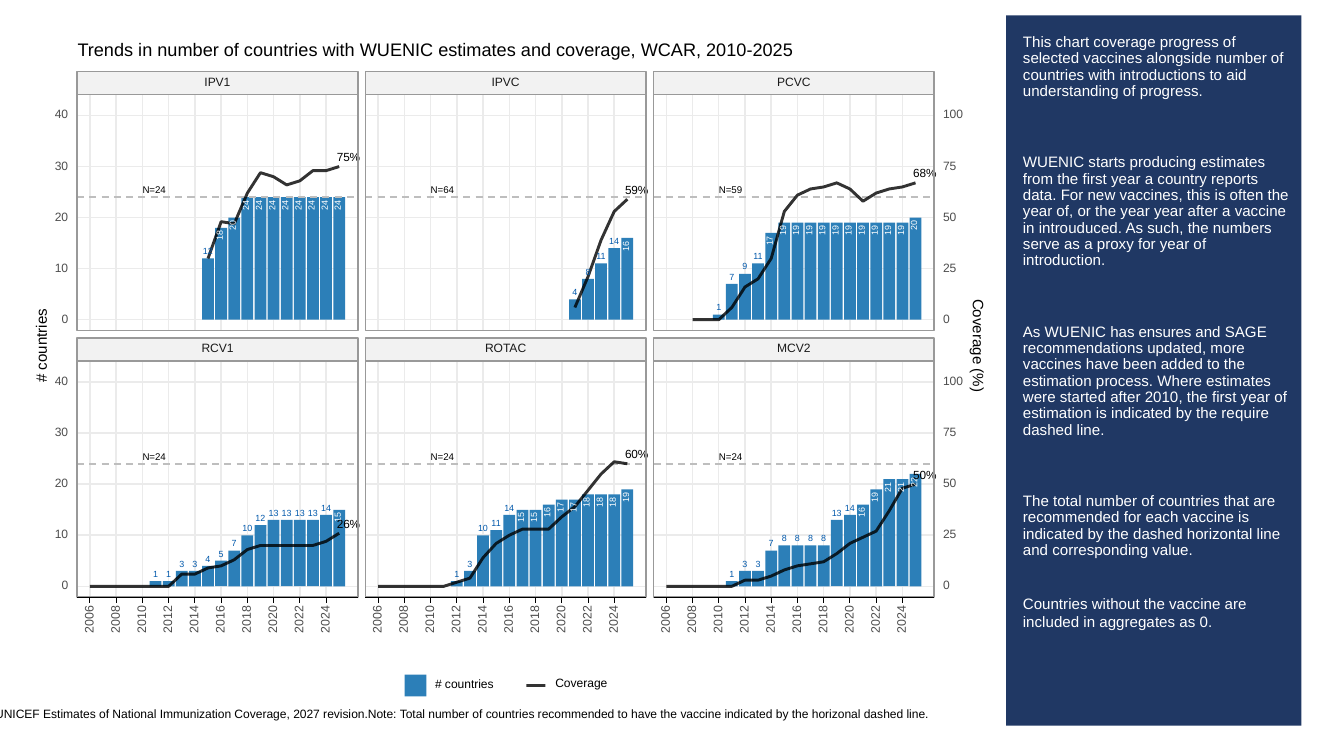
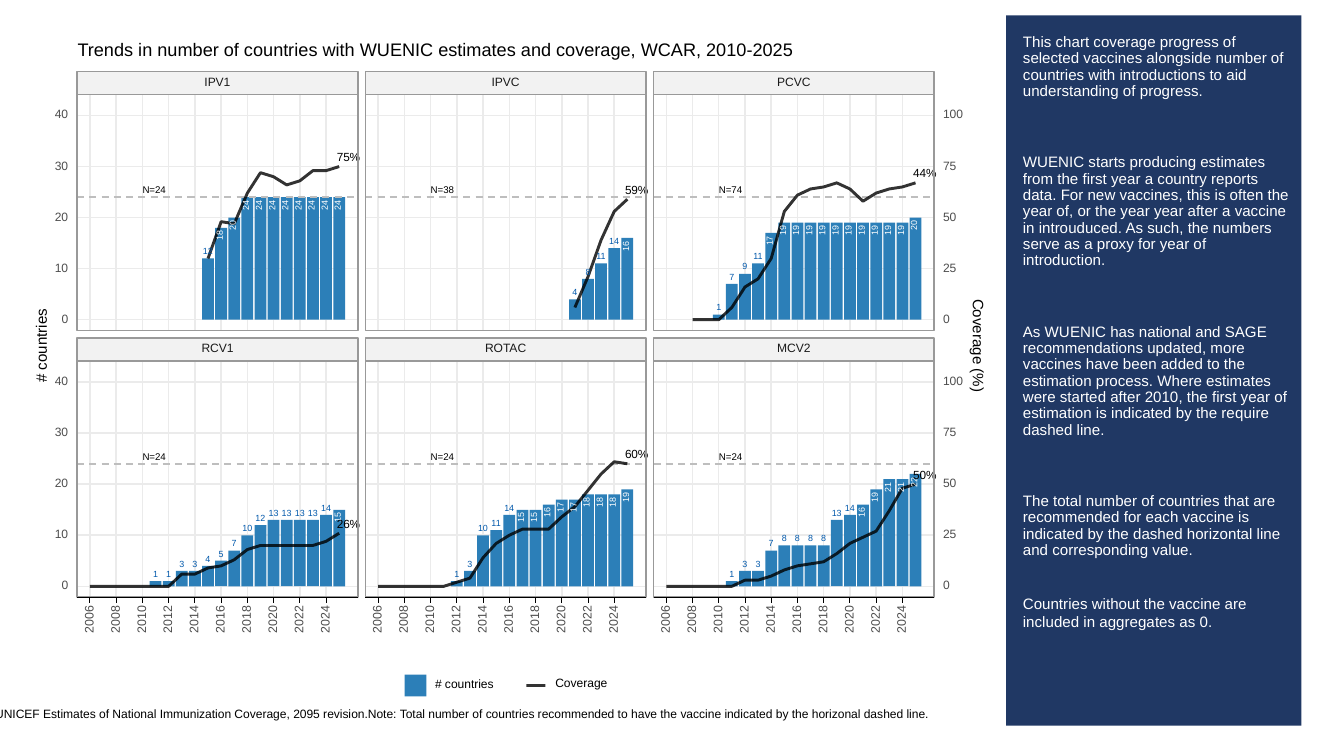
68%: 68% -> 44%
N=64: N=64 -> N=38
N=59: N=59 -> N=74
has ensures: ensures -> national
2027: 2027 -> 2095
